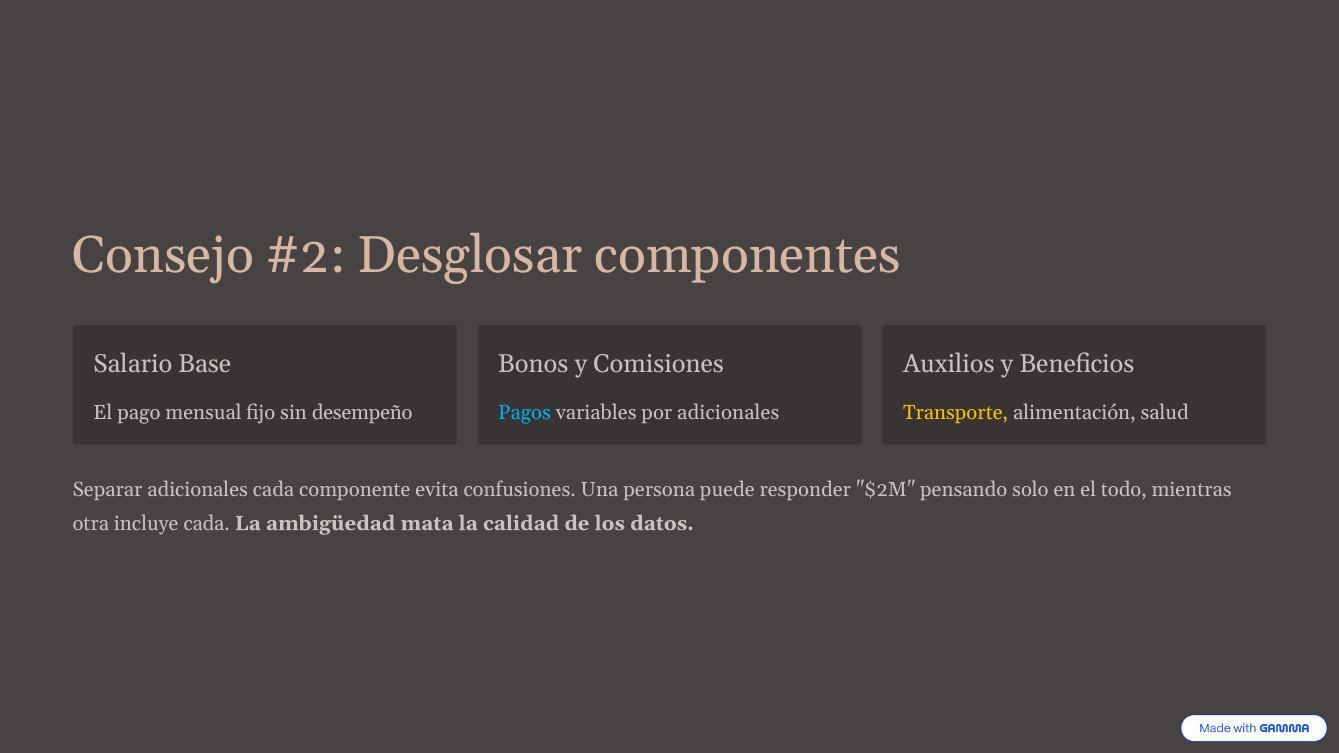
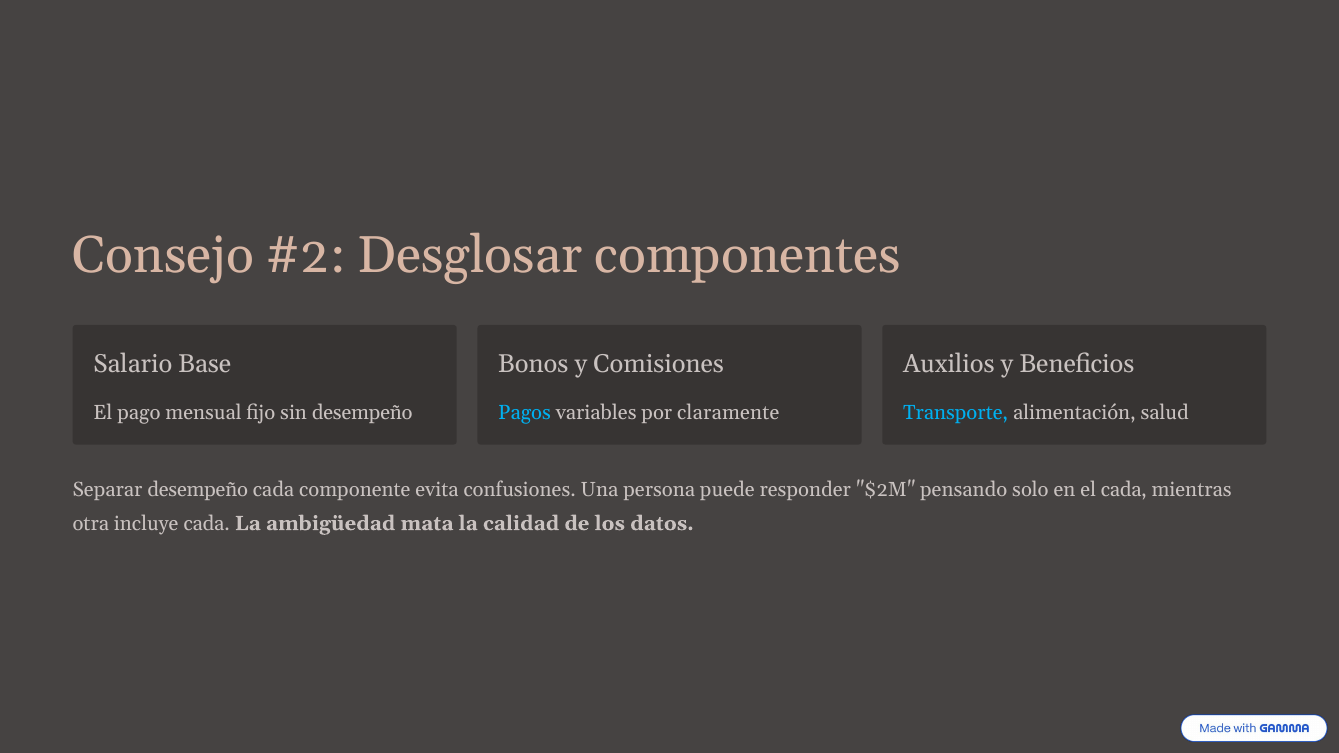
por adicionales: adicionales -> claramente
Transporte colour: yellow -> light blue
Separar adicionales: adicionales -> desempeño
el todo: todo -> cada
